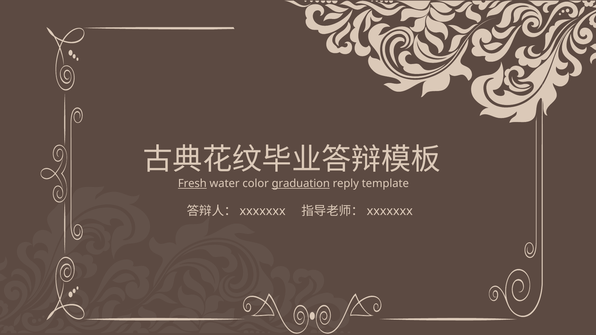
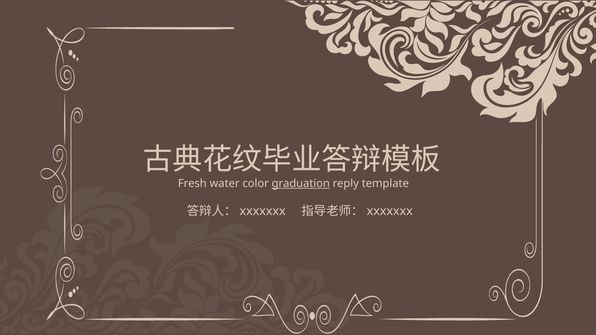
Fresh underline: present -> none
